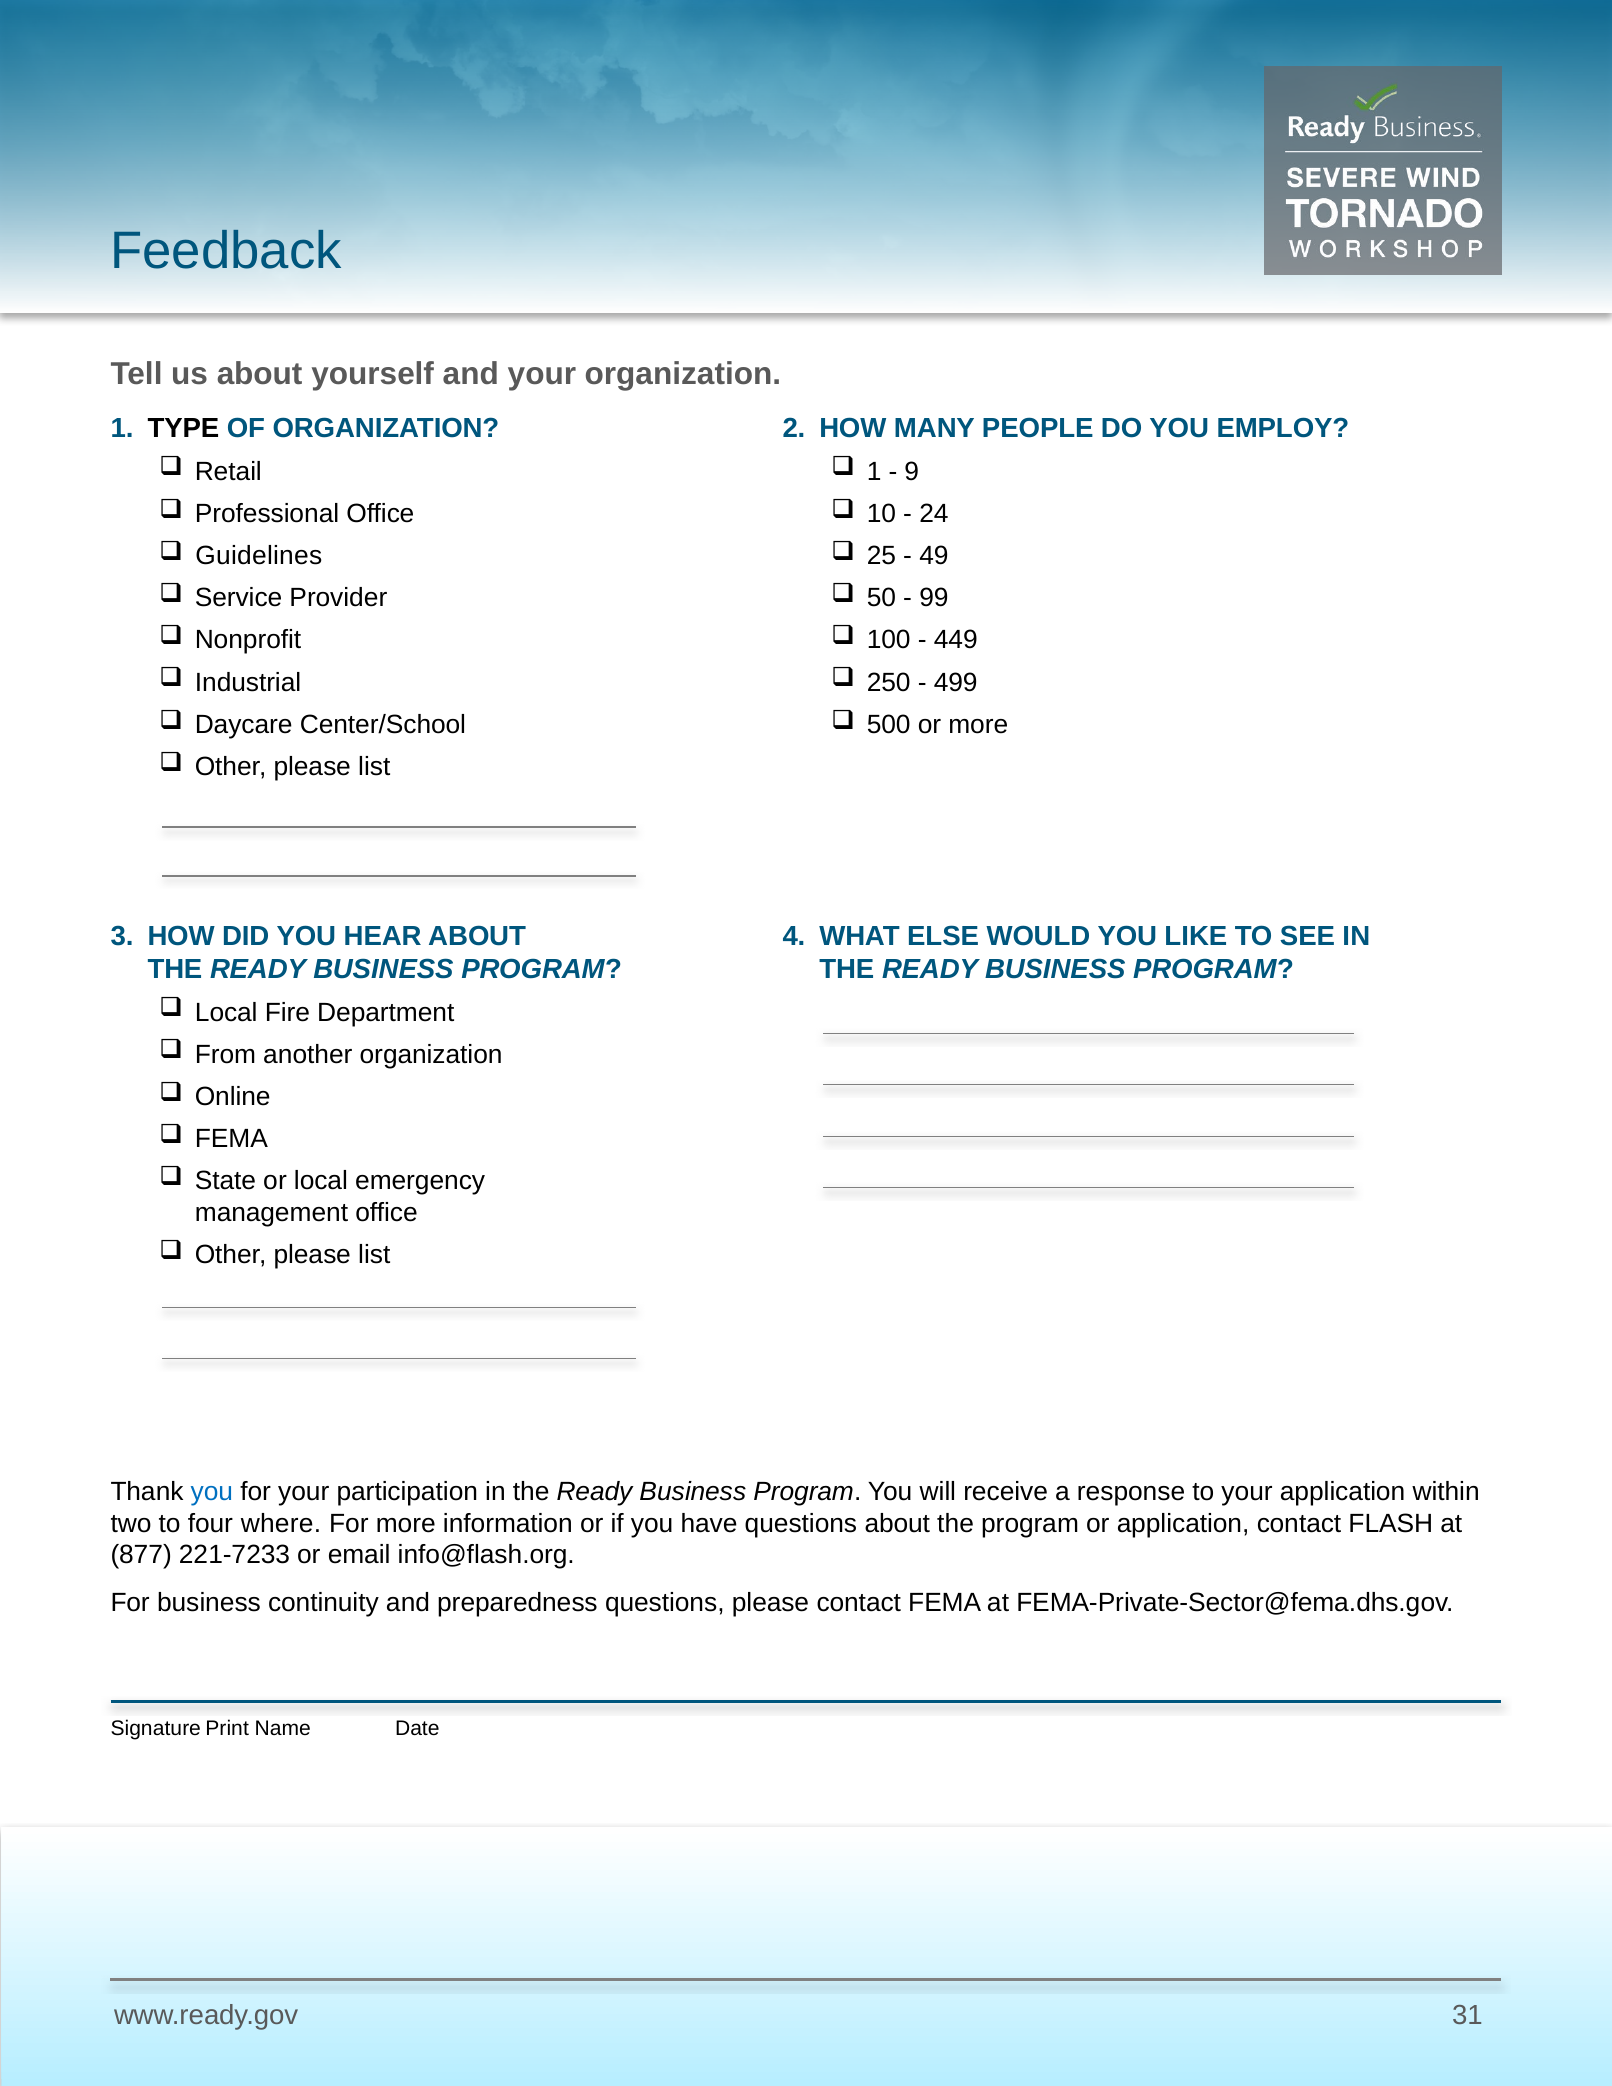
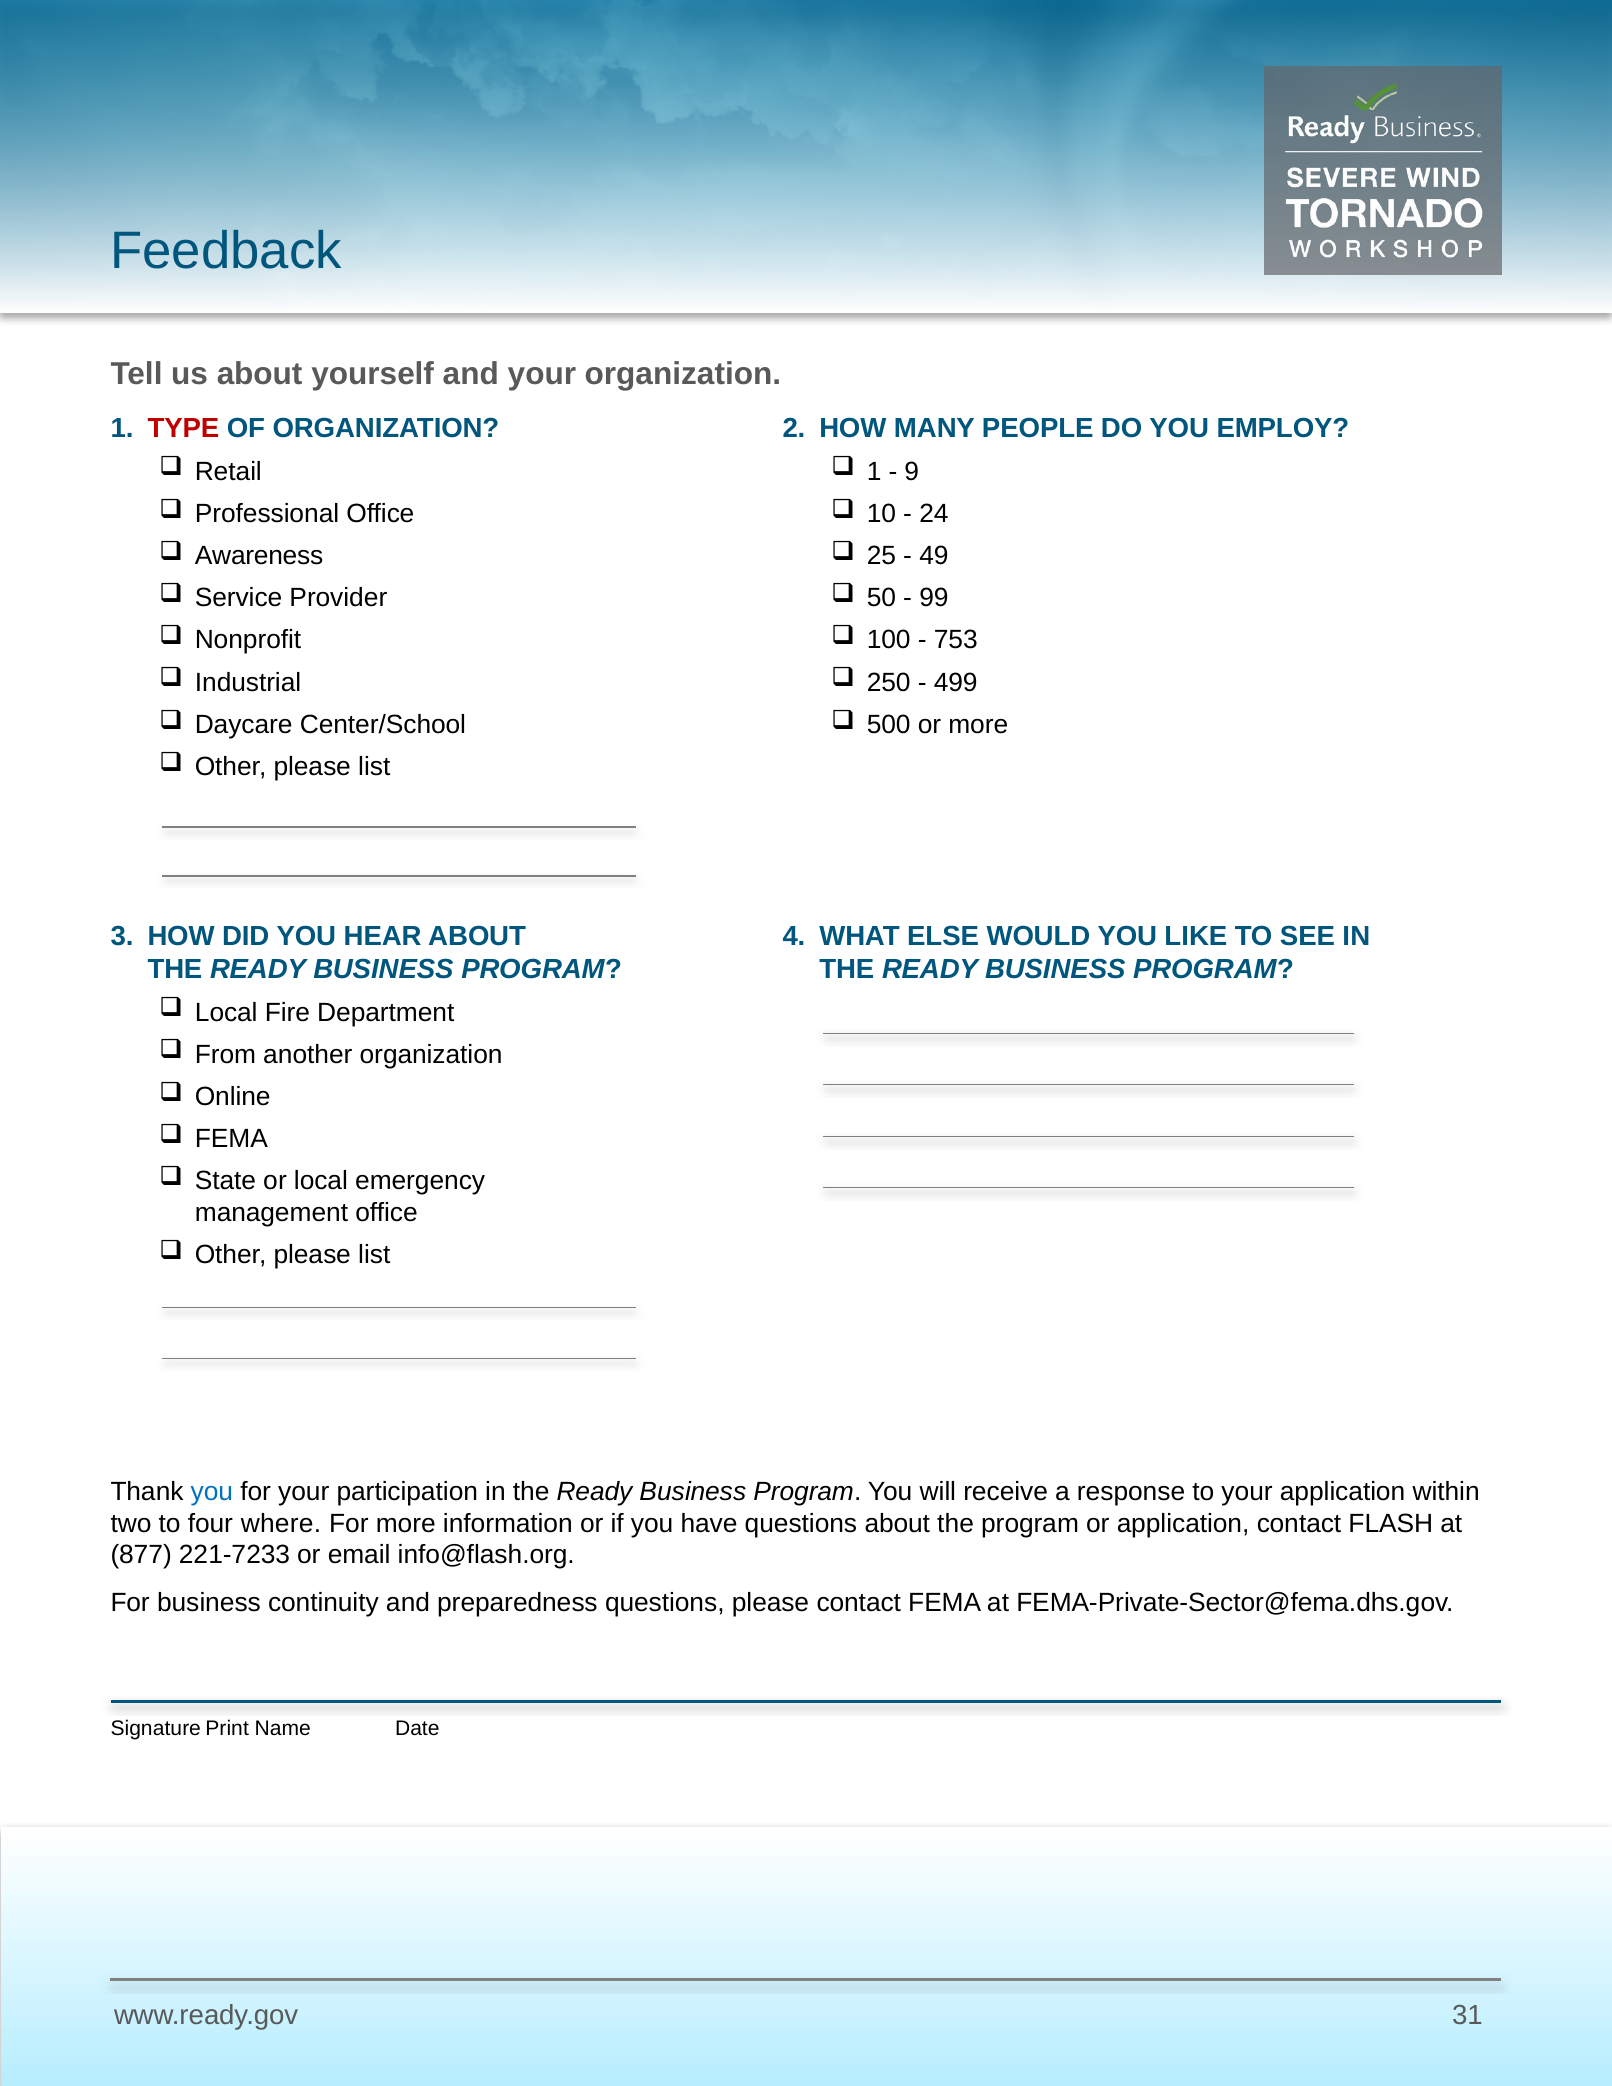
TYPE colour: black -> red
Guidelines: Guidelines -> Awareness
449: 449 -> 753
